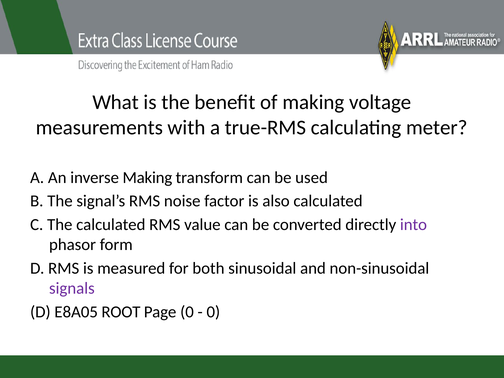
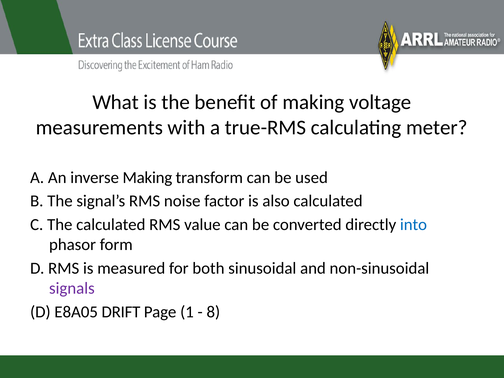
into colour: purple -> blue
ROOT: ROOT -> DRIFT
Page 0: 0 -> 1
0 at (213, 312): 0 -> 8
